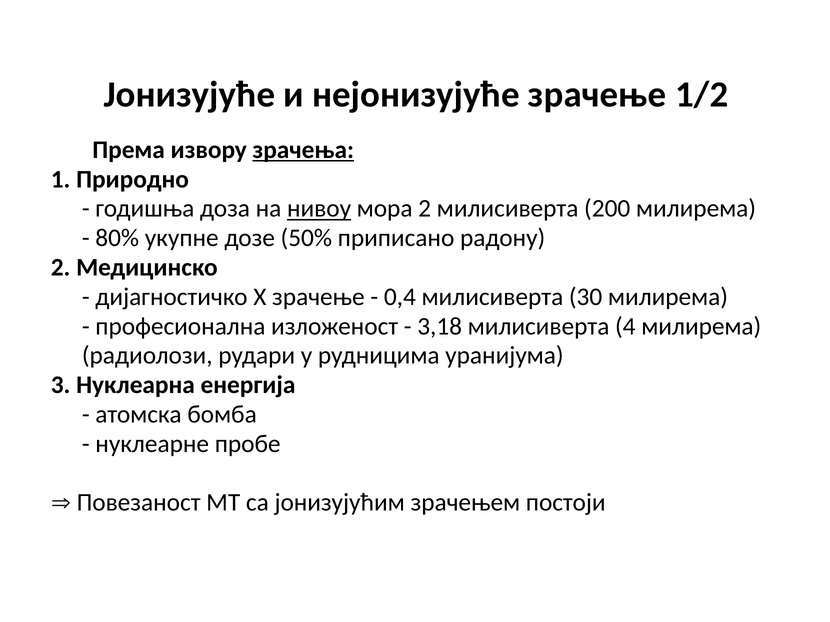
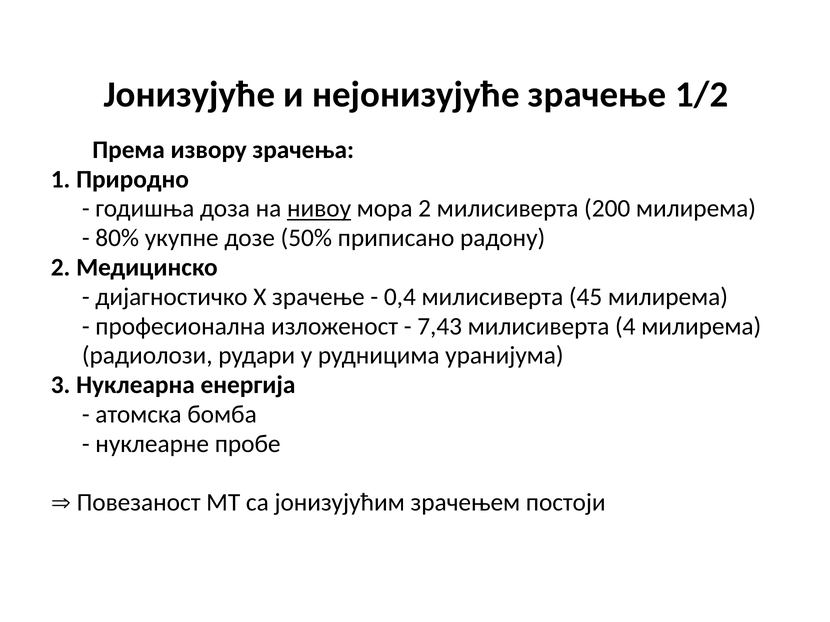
зрачења underline: present -> none
30: 30 -> 45
3,18: 3,18 -> 7,43
